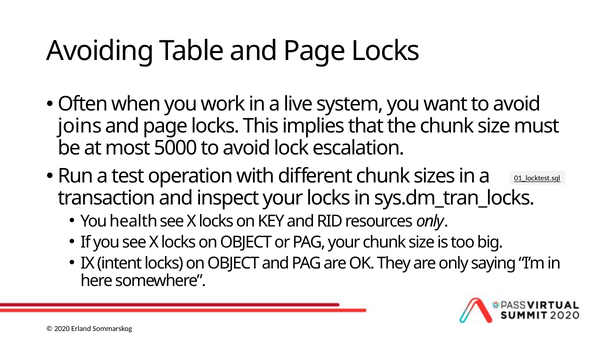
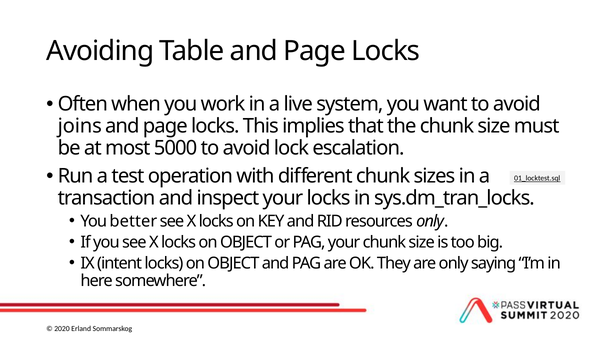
health: health -> better
